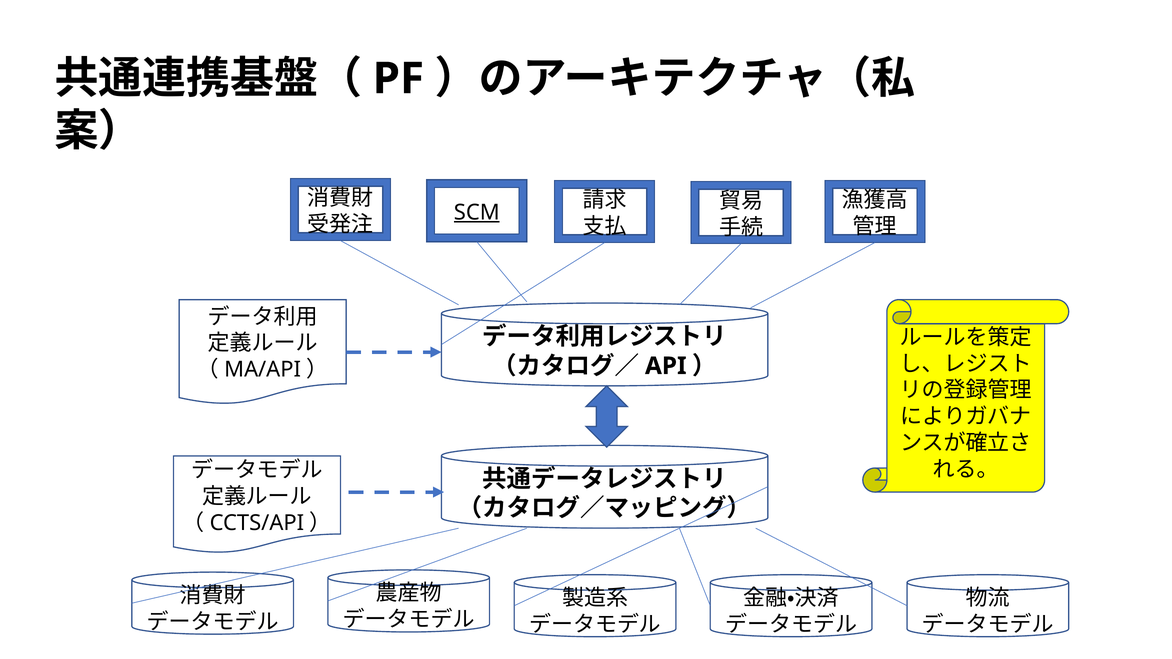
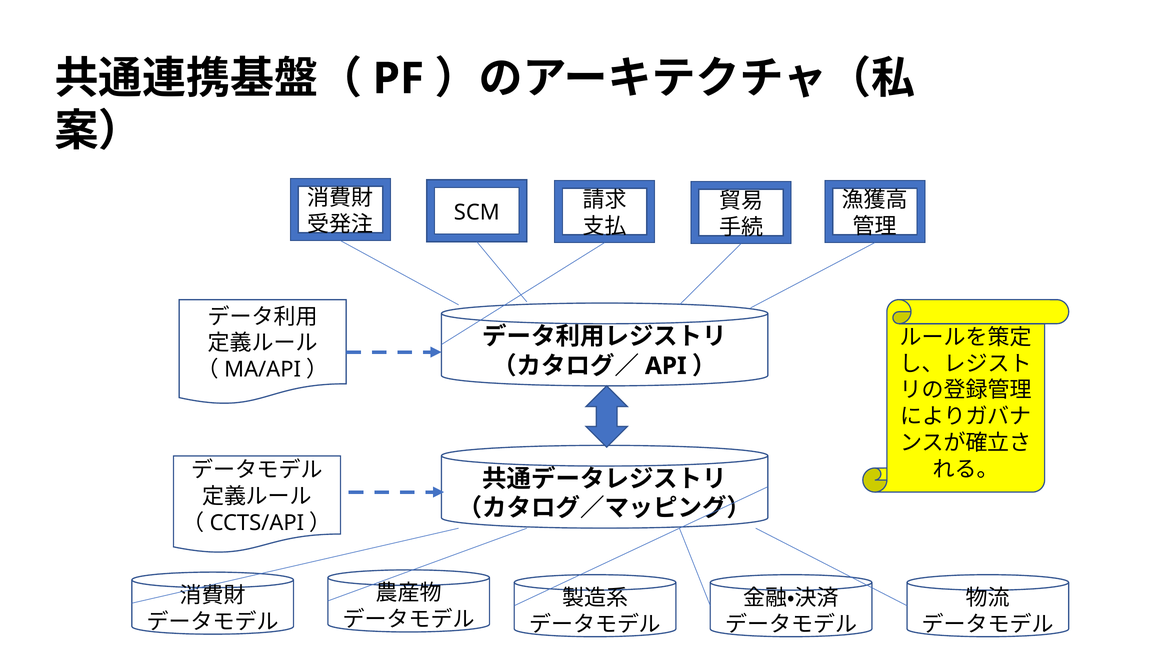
SCM underline: present -> none
